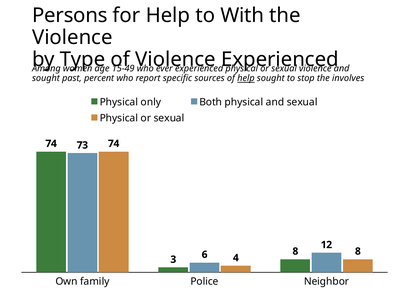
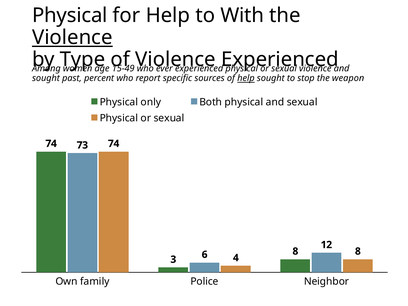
Persons at (70, 15): Persons -> Physical
Violence at (72, 38) underline: none -> present
involves: involves -> weapon
